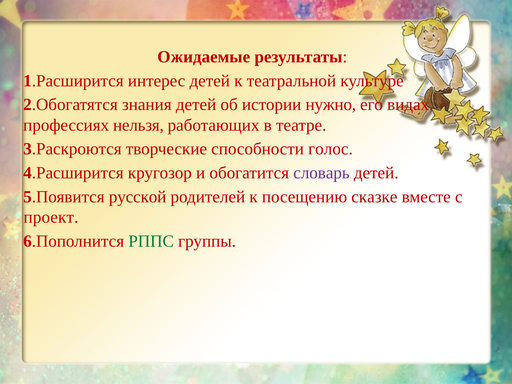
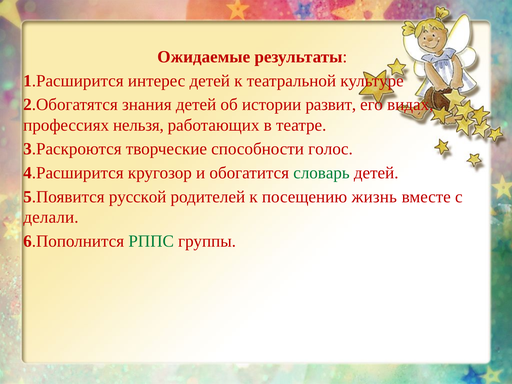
нужно: нужно -> развит
словарь colour: purple -> green
сказке: сказке -> жизнь
проект: проект -> делали
